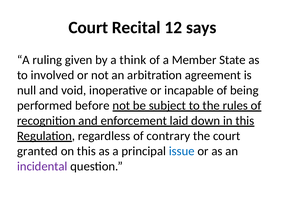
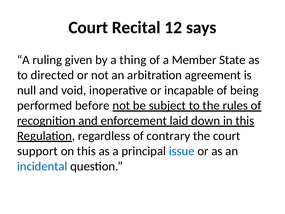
think: think -> thing
involved: involved -> directed
granted: granted -> support
incidental colour: purple -> blue
